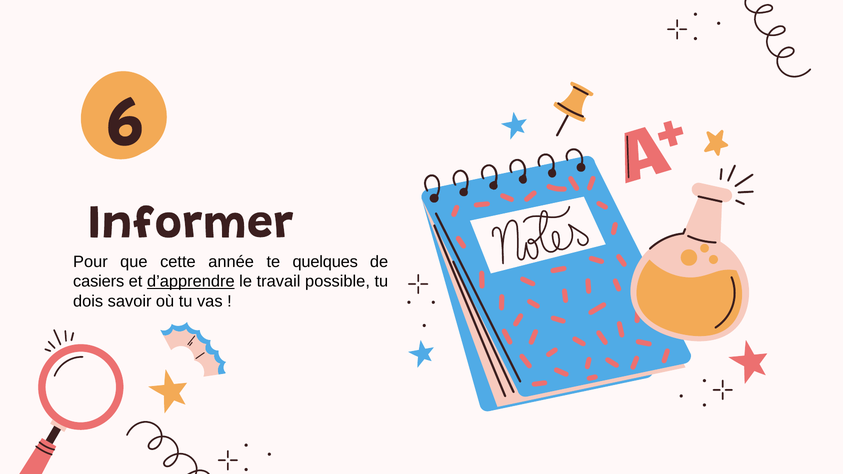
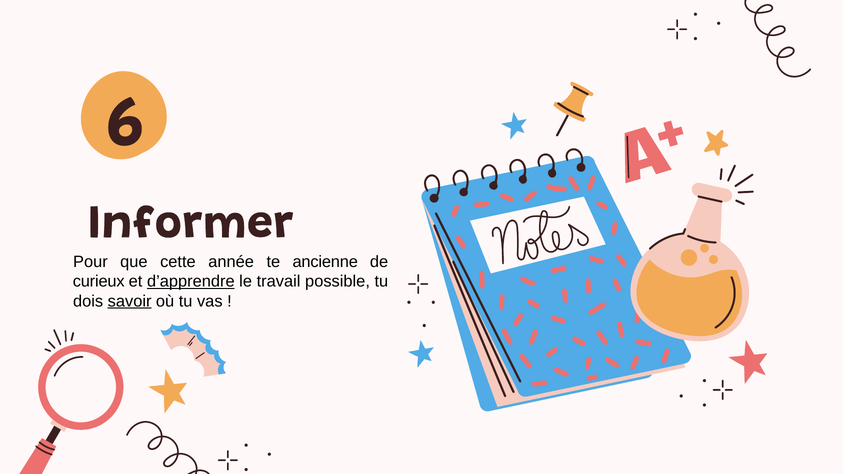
quelques: quelques -> ancienne
casiers: casiers -> curieux
savoir underline: none -> present
